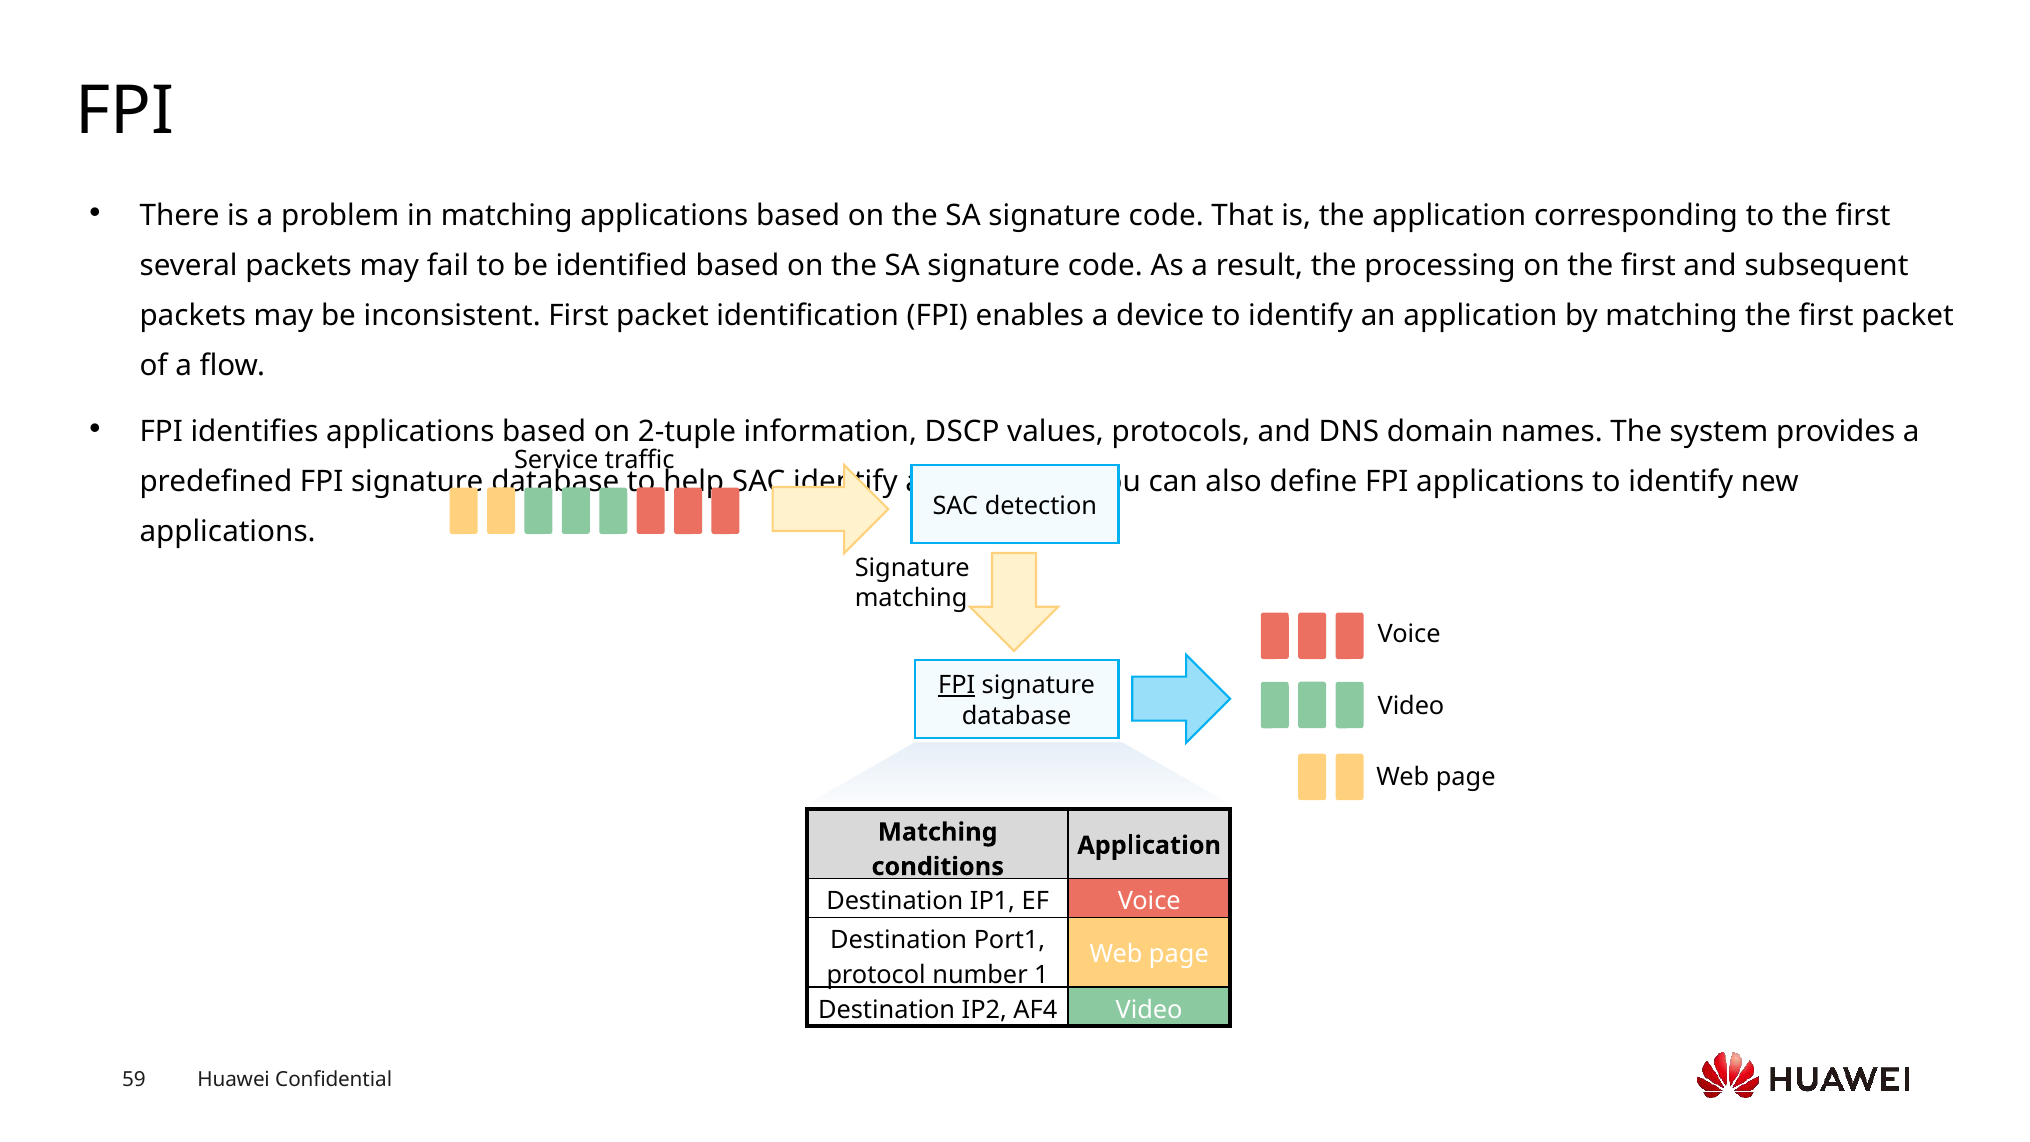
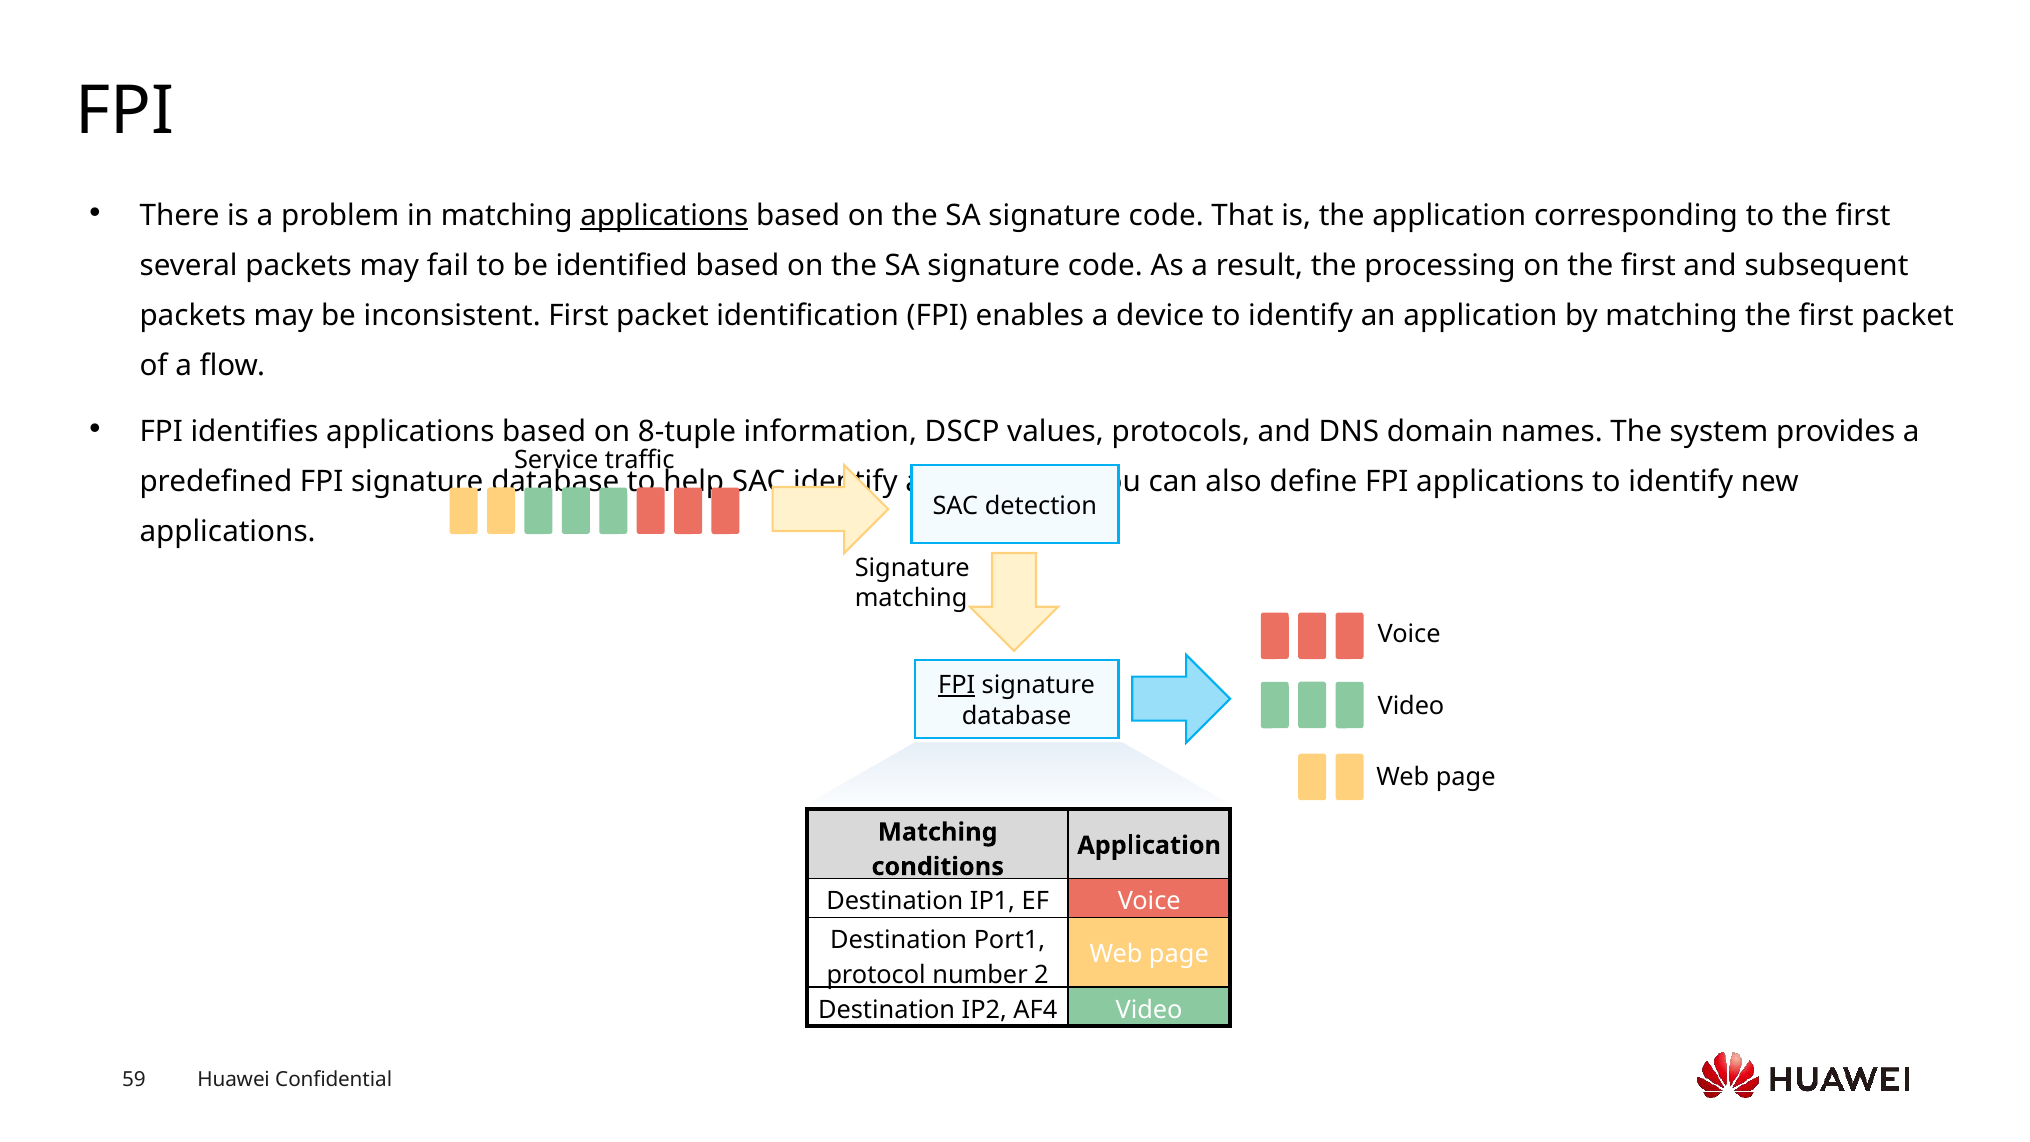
applications at (664, 216) underline: none -> present
2-tuple: 2-tuple -> 8-tuple
1: 1 -> 2
